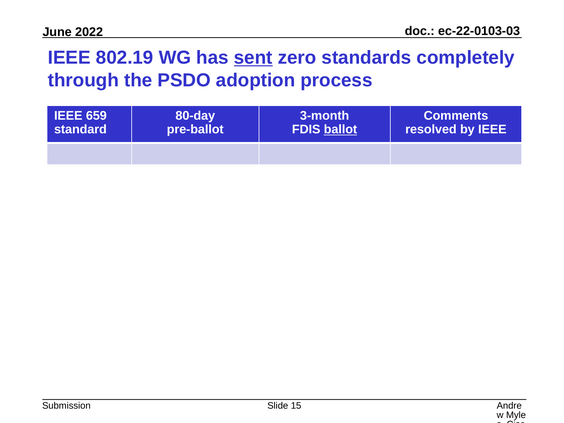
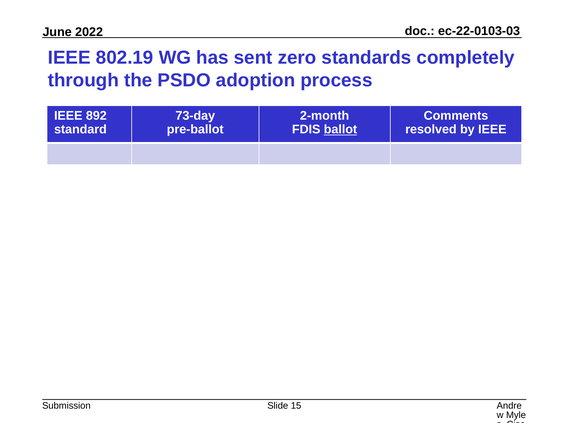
sent underline: present -> none
659: 659 -> 892
80-day: 80-day -> 73-day
3-month: 3-month -> 2-month
